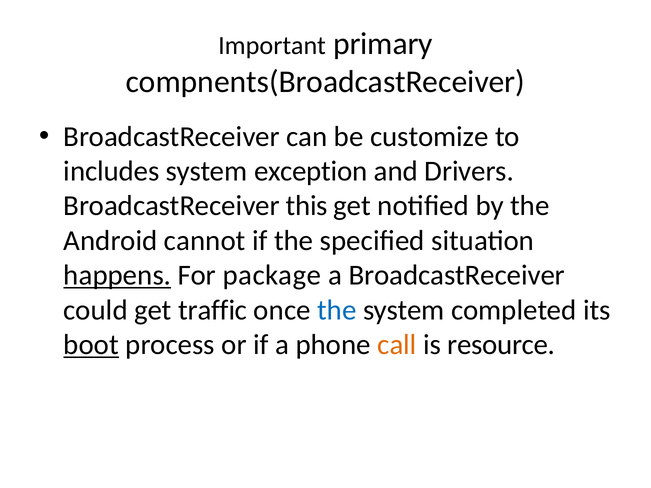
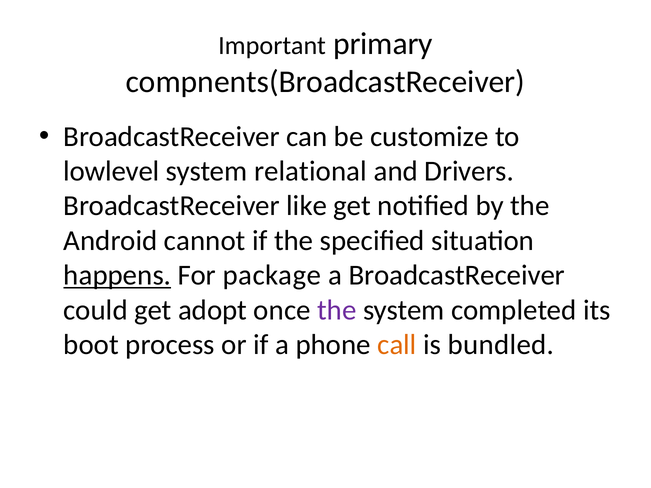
includes: includes -> lowlevel
exception: exception -> relational
this: this -> like
traffic: traffic -> adopt
the at (337, 310) colour: blue -> purple
boot underline: present -> none
resource: resource -> bundled
